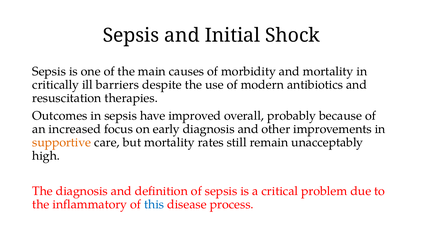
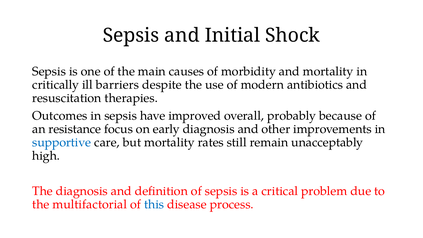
increased: increased -> resistance
supportive colour: orange -> blue
inflammatory: inflammatory -> multifactorial
